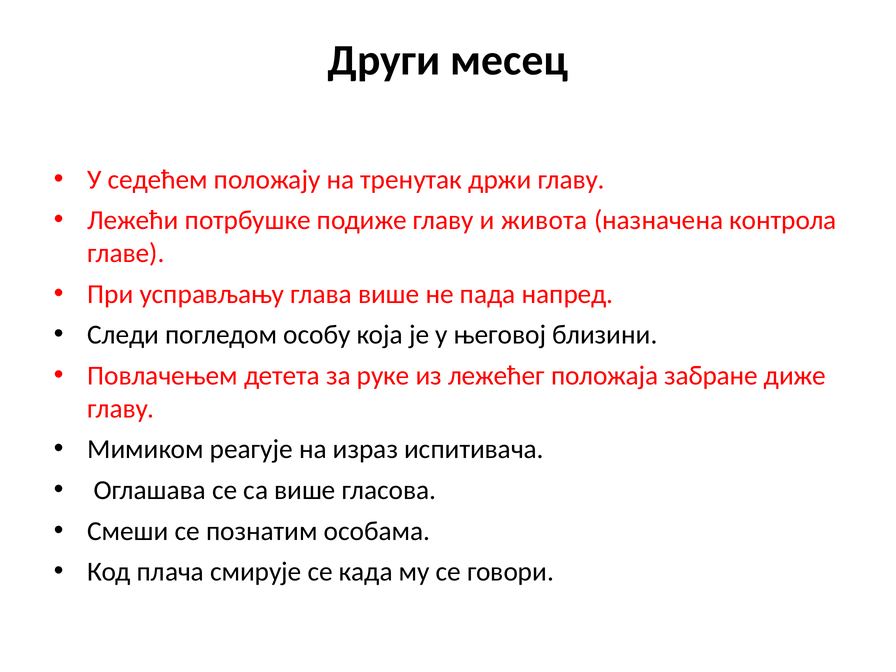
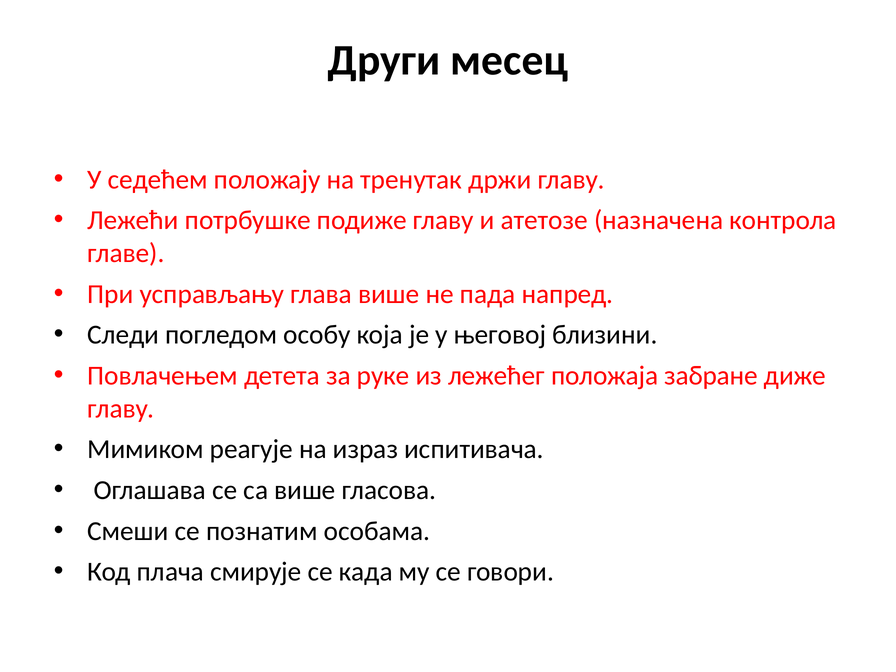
живота: живота -> атетозе
